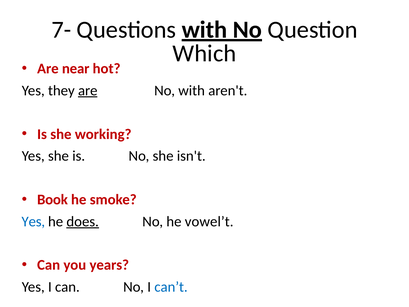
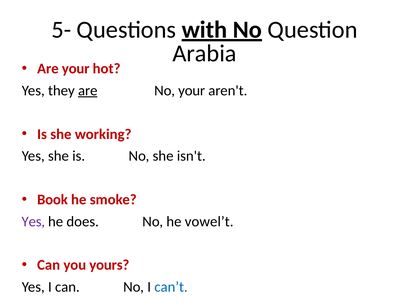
7-: 7- -> 5-
Which: Which -> Arabia
Are near: near -> your
No with: with -> your
Yes at (33, 221) colour: blue -> purple
does underline: present -> none
years: years -> yours
